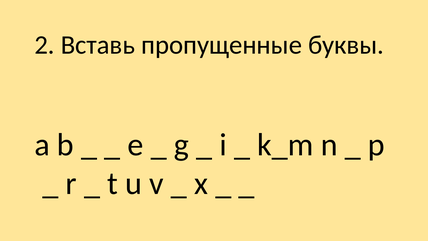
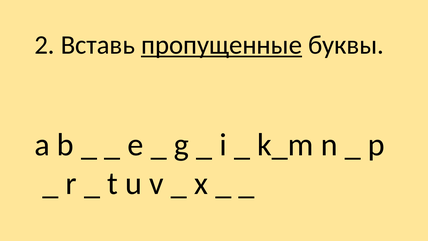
пропущенные underline: none -> present
